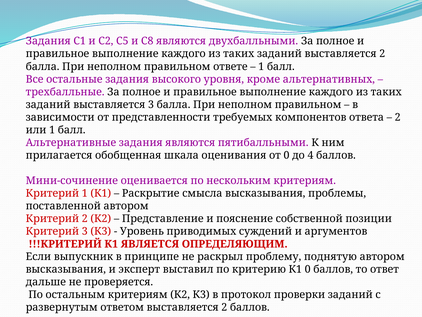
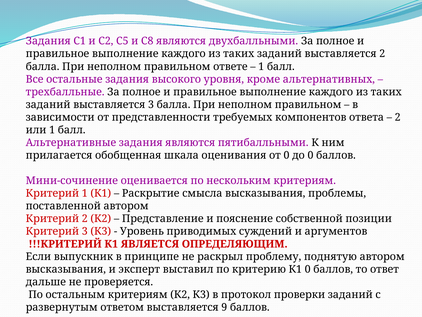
до 4: 4 -> 0
ответом выставляется 2: 2 -> 9
